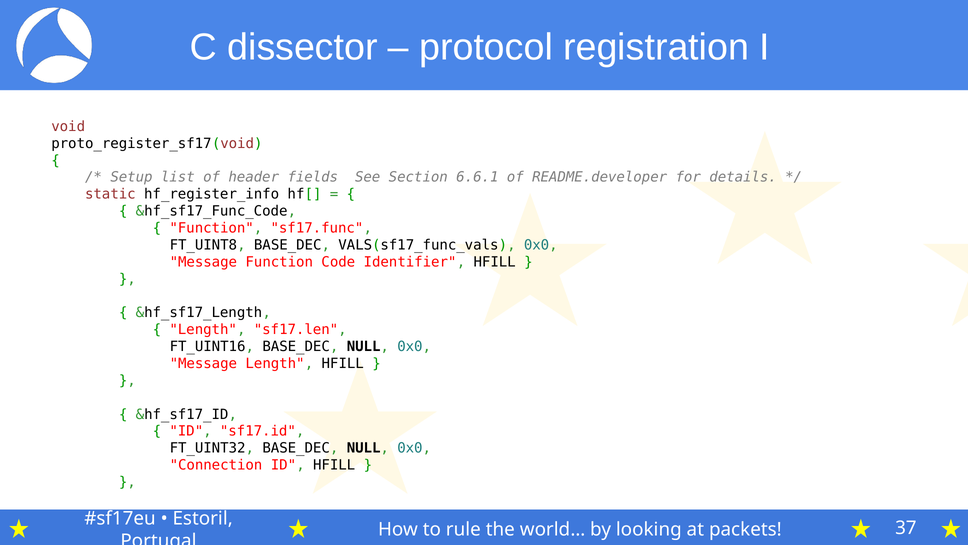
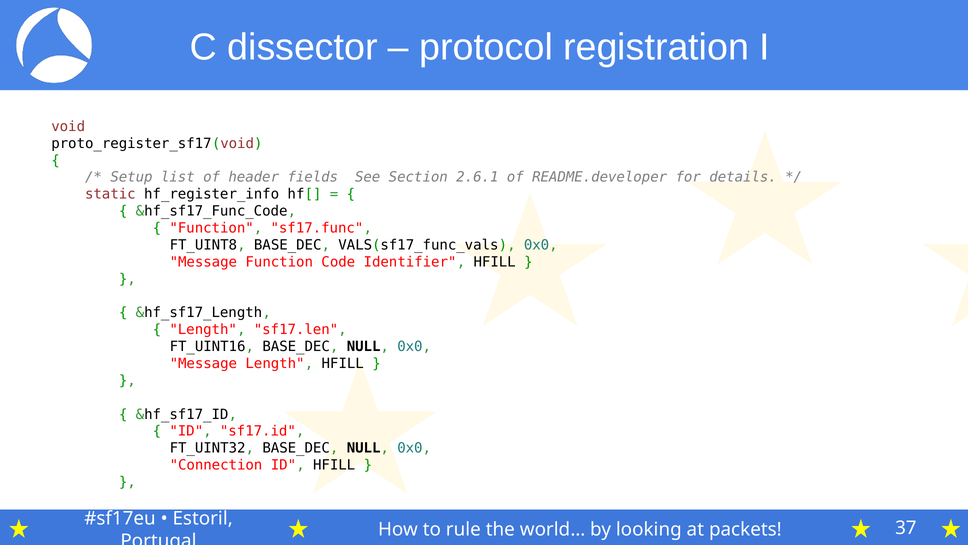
6.6.1: 6.6.1 -> 2.6.1
